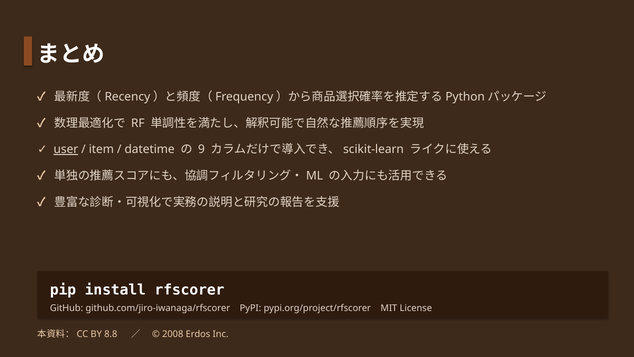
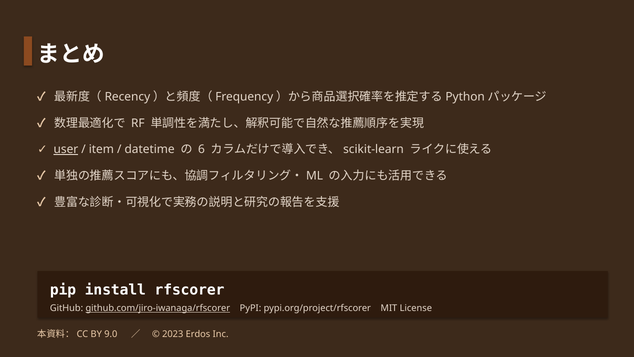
9: 9 -> 6
github.com/jiro-iwanaga/rfscorer underline: none -> present
8.8: 8.8 -> 9.0
2008: 2008 -> 2023
